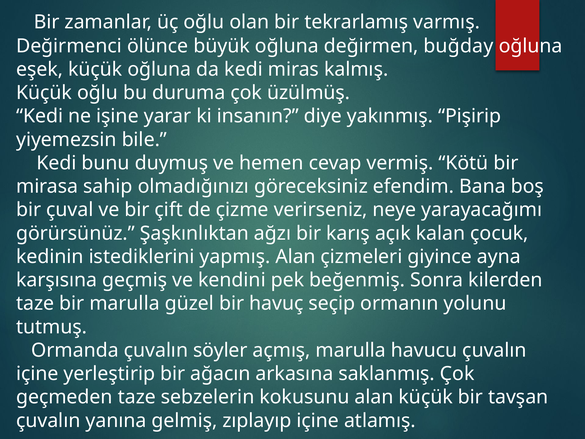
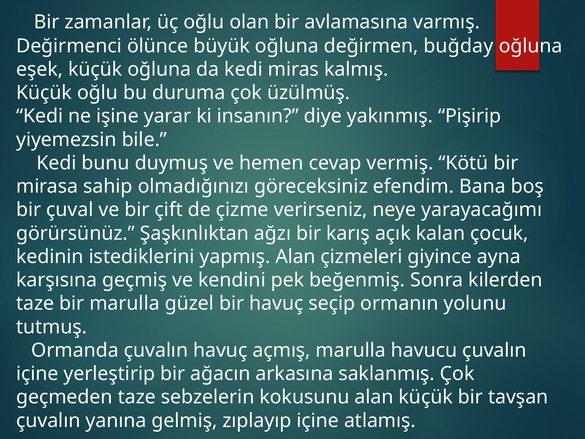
tekrarlamış: tekrarlamış -> avlamasına
çuvalın söyler: söyler -> havuç
